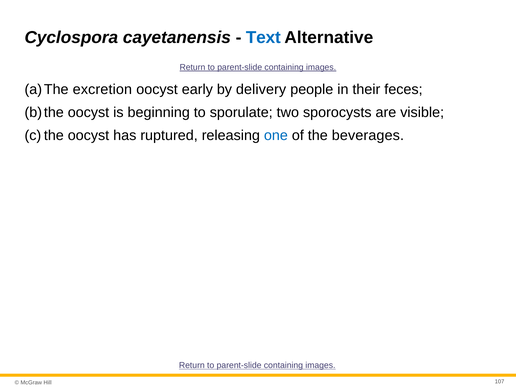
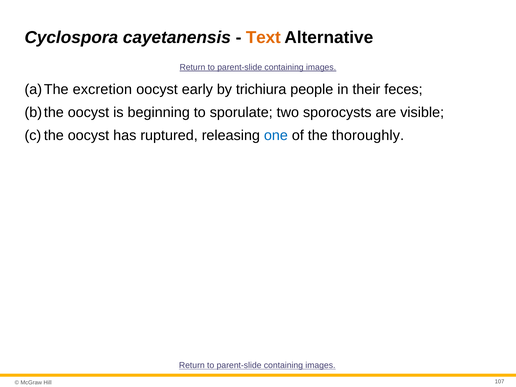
Text colour: blue -> orange
delivery: delivery -> trichiura
beverages: beverages -> thoroughly
